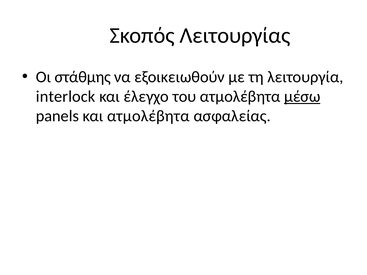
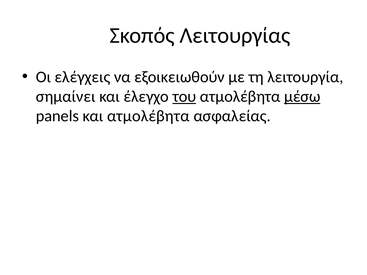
στάθμης: στάθμης -> ελέγχεις
interlock: interlock -> σημαίνει
του underline: none -> present
